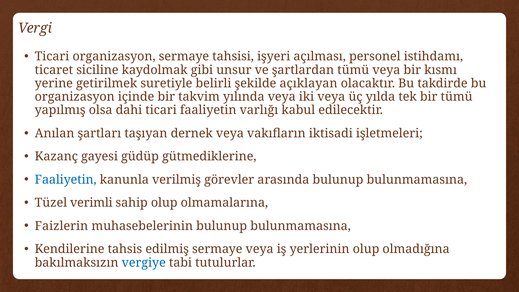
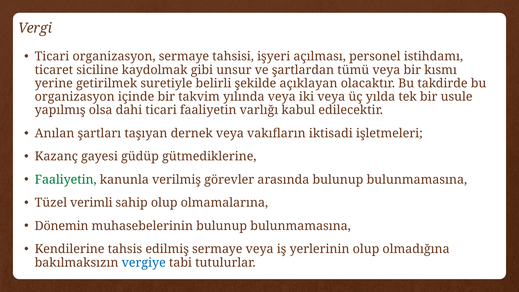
bir tümü: tümü -> usule
Faaliyetin at (66, 180) colour: blue -> green
Faizlerin: Faizlerin -> Dönemin
